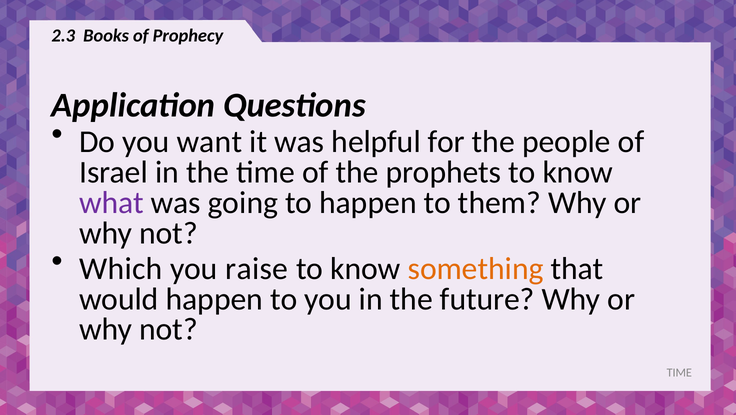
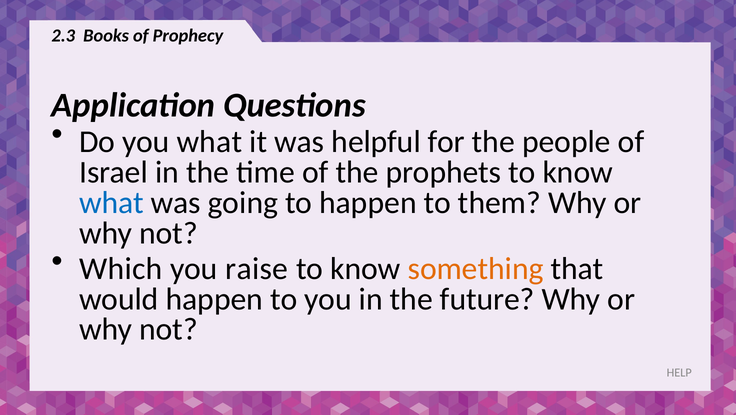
you want: want -> what
what at (111, 203) colour: purple -> blue
TIME at (679, 373): TIME -> HELP
